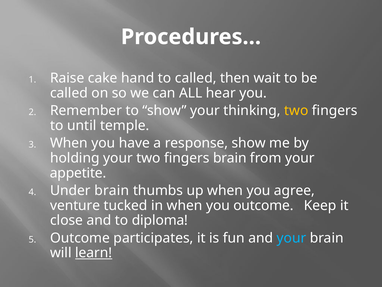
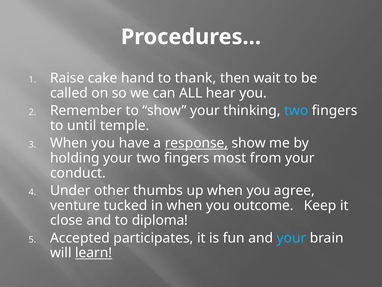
to called: called -> thank
two at (296, 110) colour: yellow -> light blue
response underline: none -> present
fingers brain: brain -> most
appetite: appetite -> conduct
Under brain: brain -> other
Outcome at (80, 238): Outcome -> Accepted
